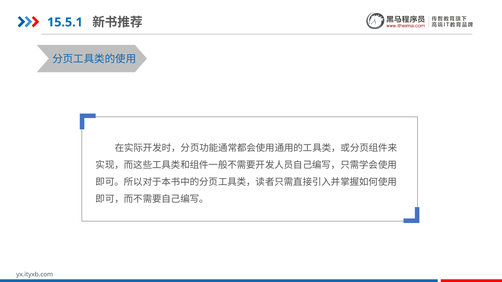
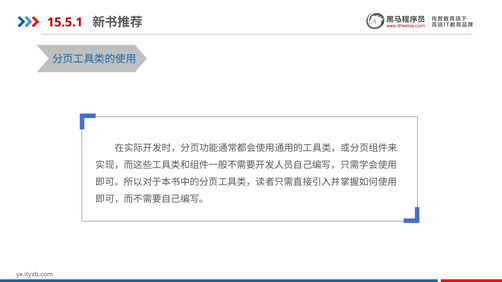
15.5.1 colour: blue -> red
